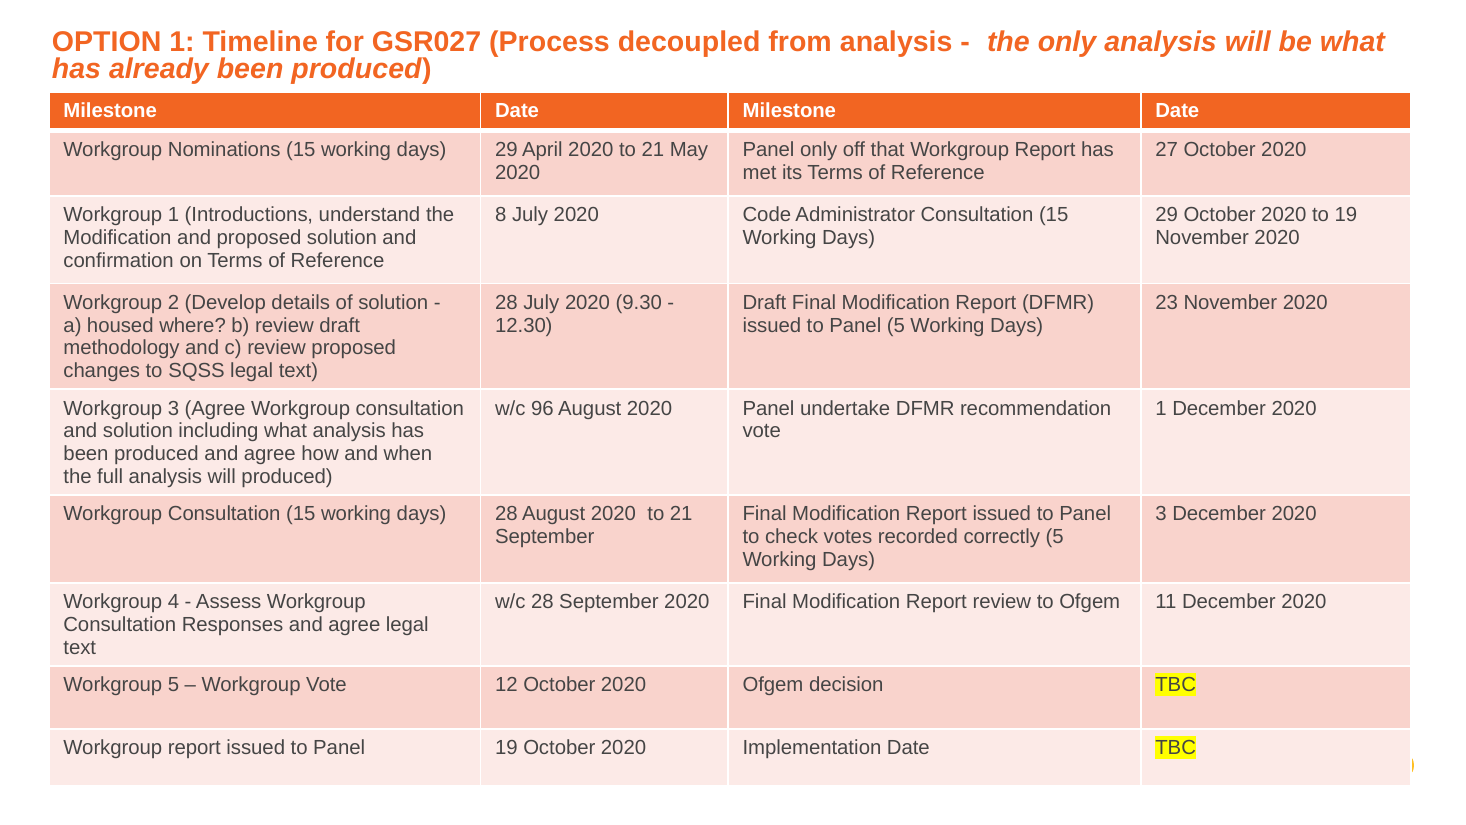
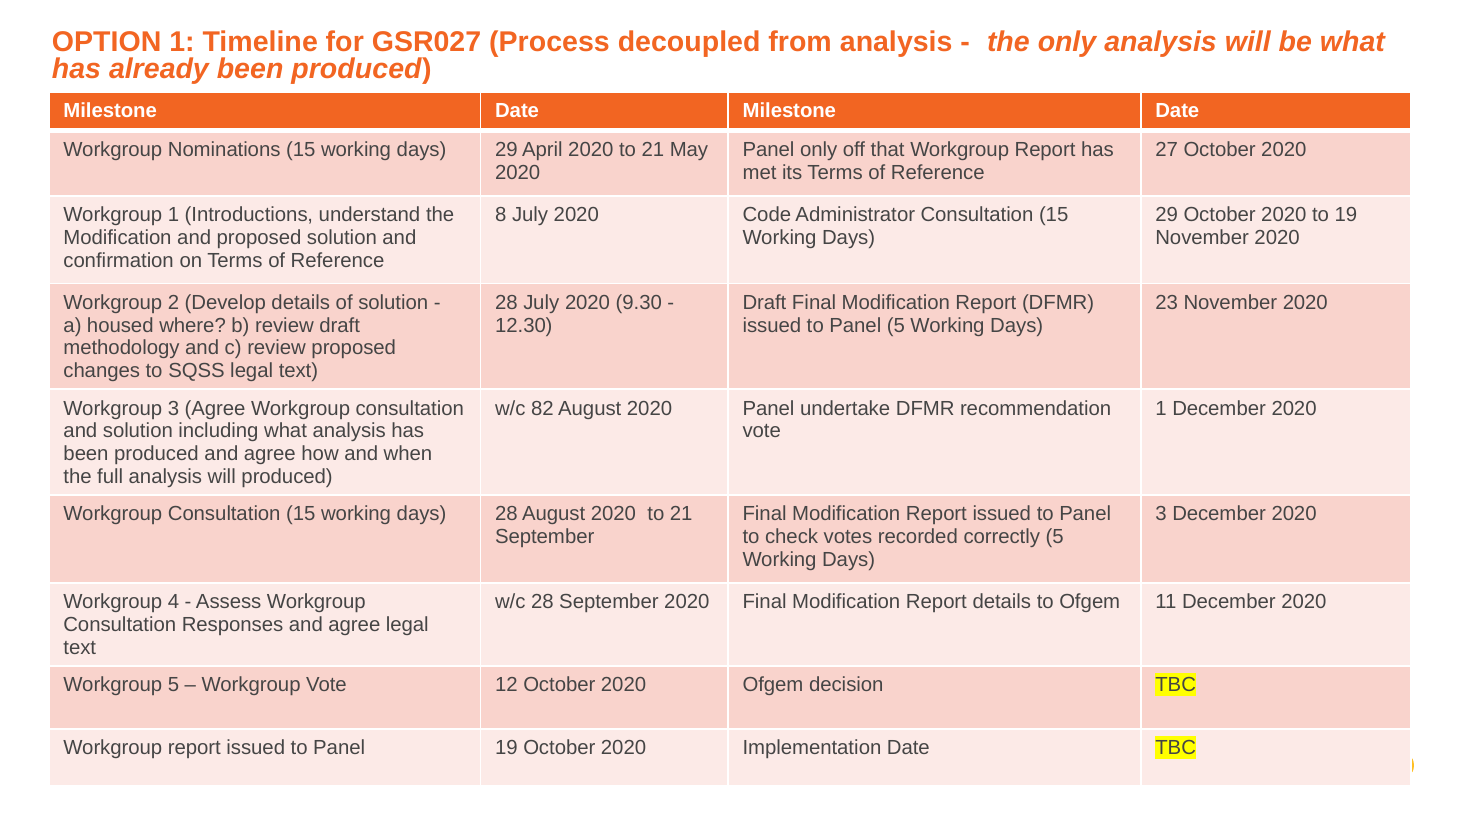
96: 96 -> 82
Report review: review -> details
